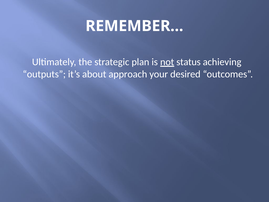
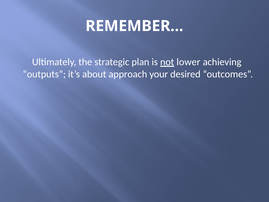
status: status -> lower
